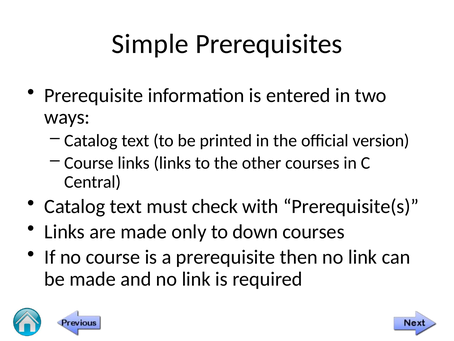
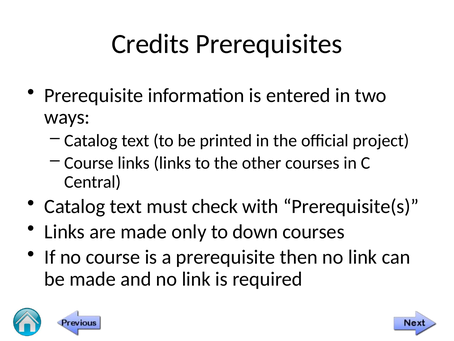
Simple: Simple -> Credits
version: version -> project
